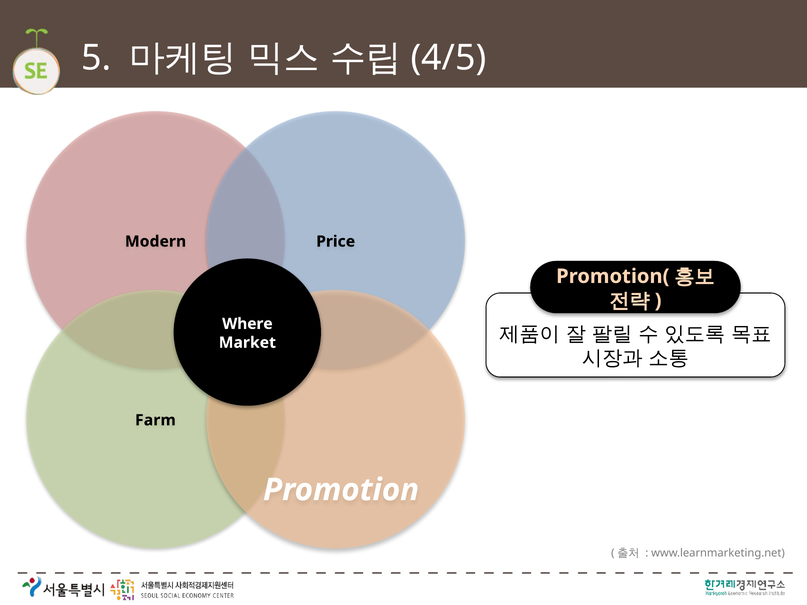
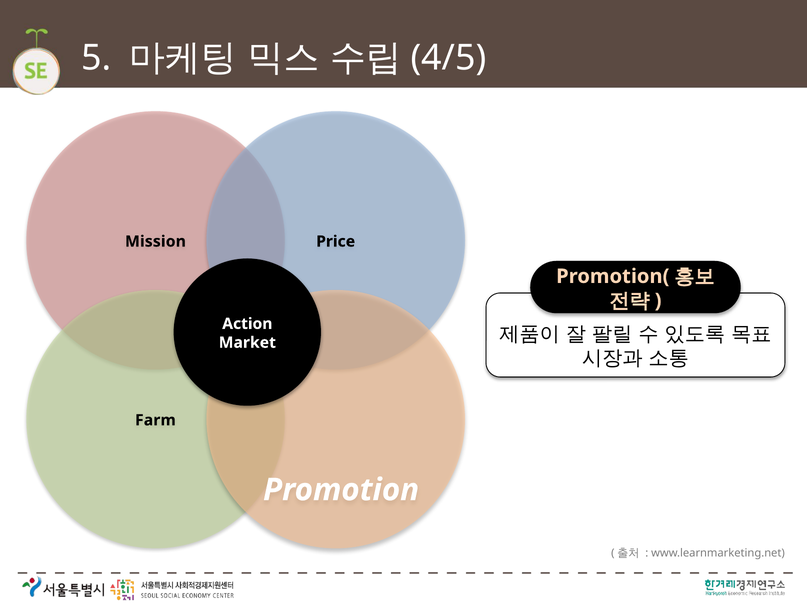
Modern: Modern -> Mission
Where: Where -> Action
